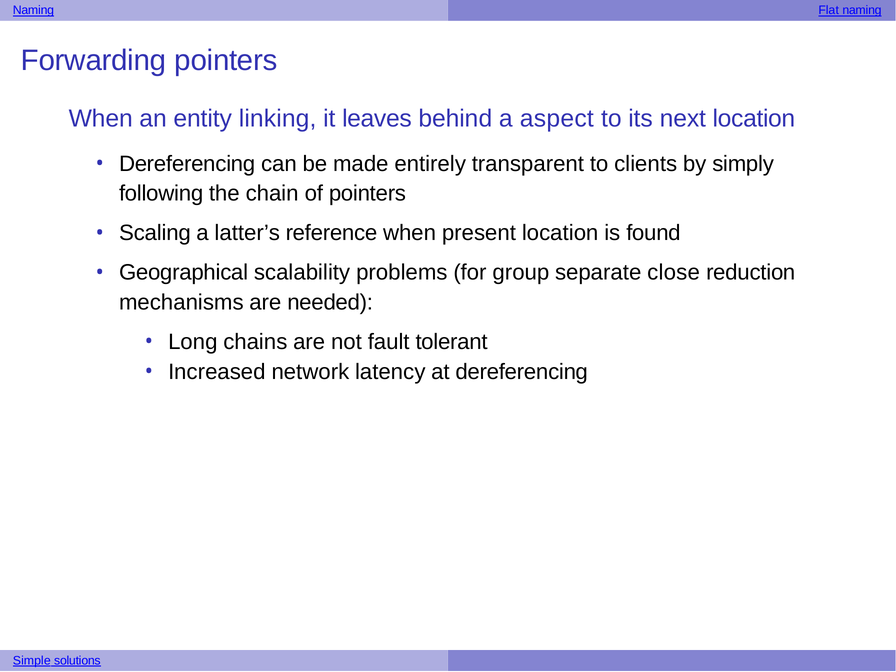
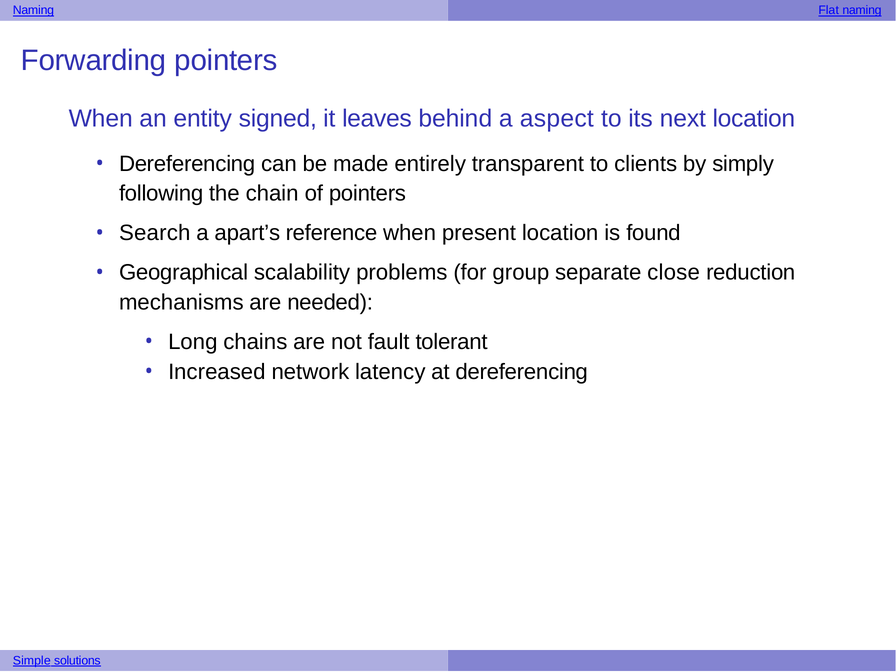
linking: linking -> signed
Scaling: Scaling -> Search
latter’s: latter’s -> apart’s
